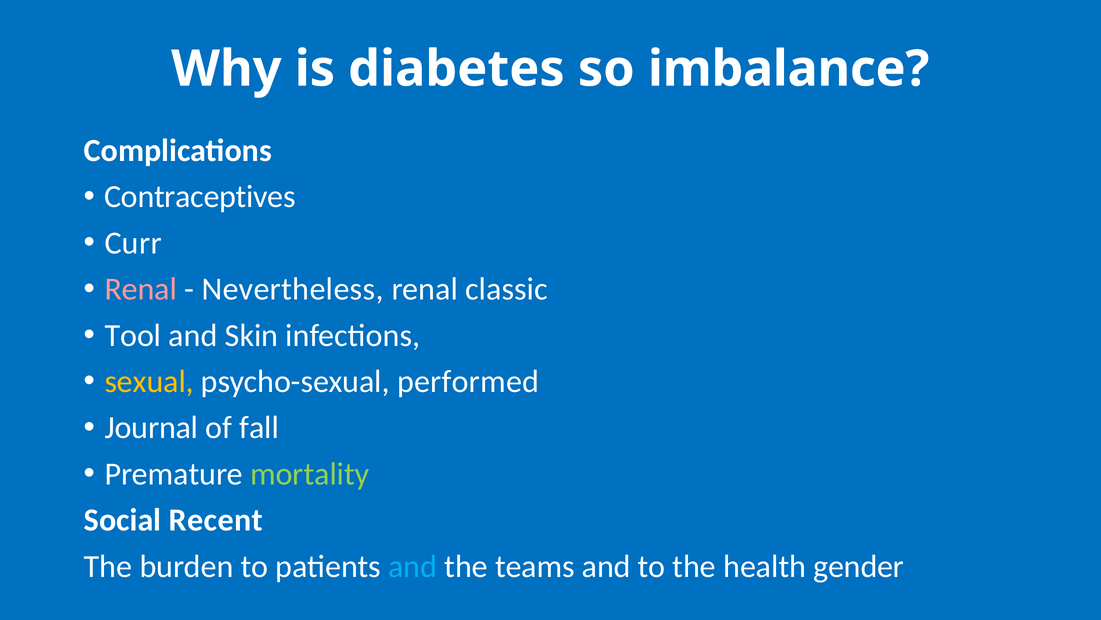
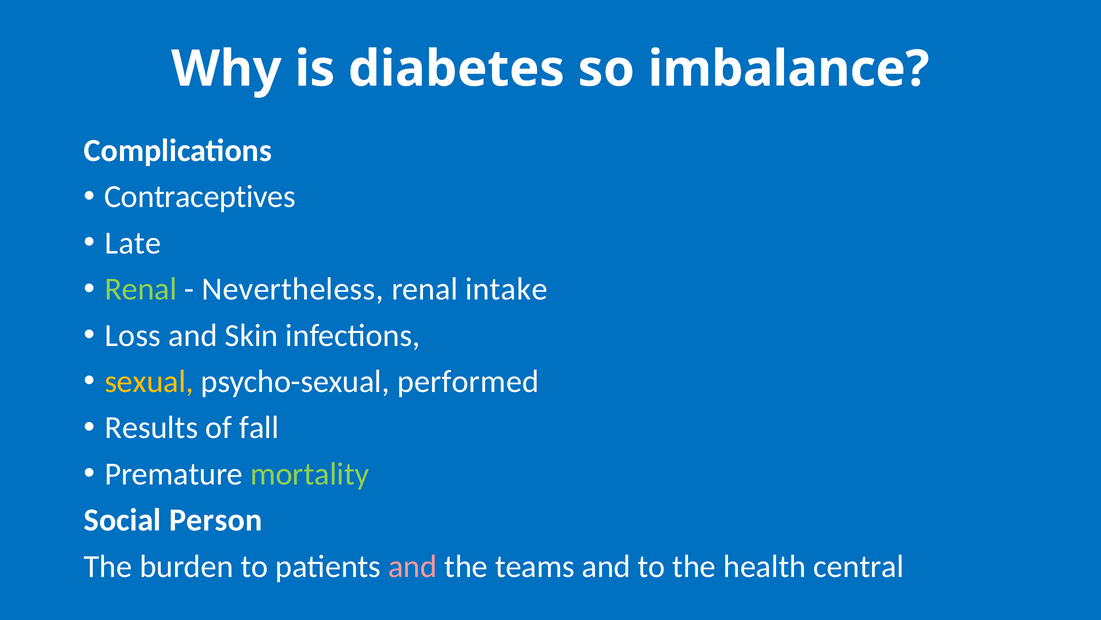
Curr: Curr -> Late
Renal at (141, 289) colour: pink -> light green
classic: classic -> intake
Tool: Tool -> Loss
Journal: Journal -> Results
Recent: Recent -> Person
and at (413, 566) colour: light blue -> pink
gender: gender -> central
